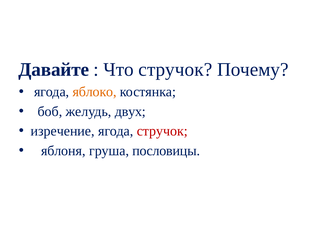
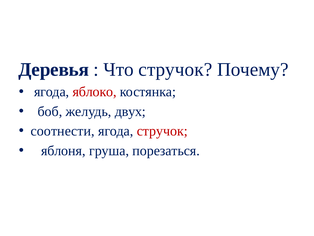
Давайте: Давайте -> Деревья
яблоко colour: orange -> red
изречение: изречение -> соотнести
пословицы: пословицы -> порезаться
